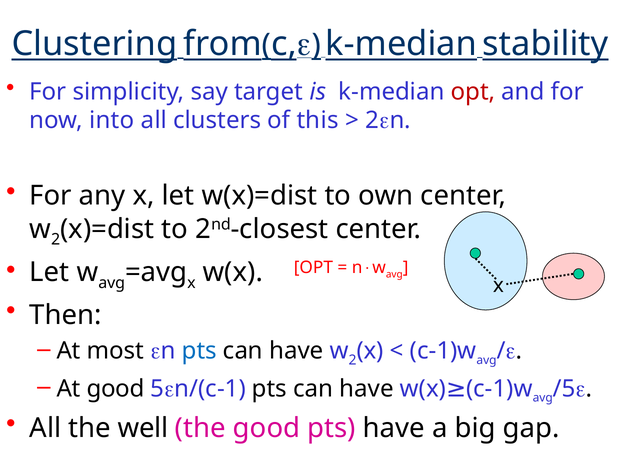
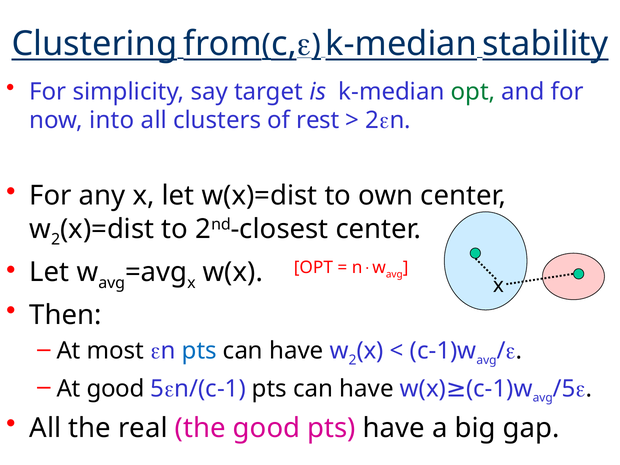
opt at (473, 92) colour: red -> green
this: this -> rest
well: well -> real
